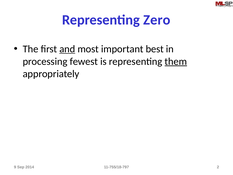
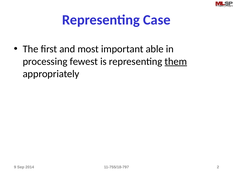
Zero: Zero -> Case
and underline: present -> none
best: best -> able
